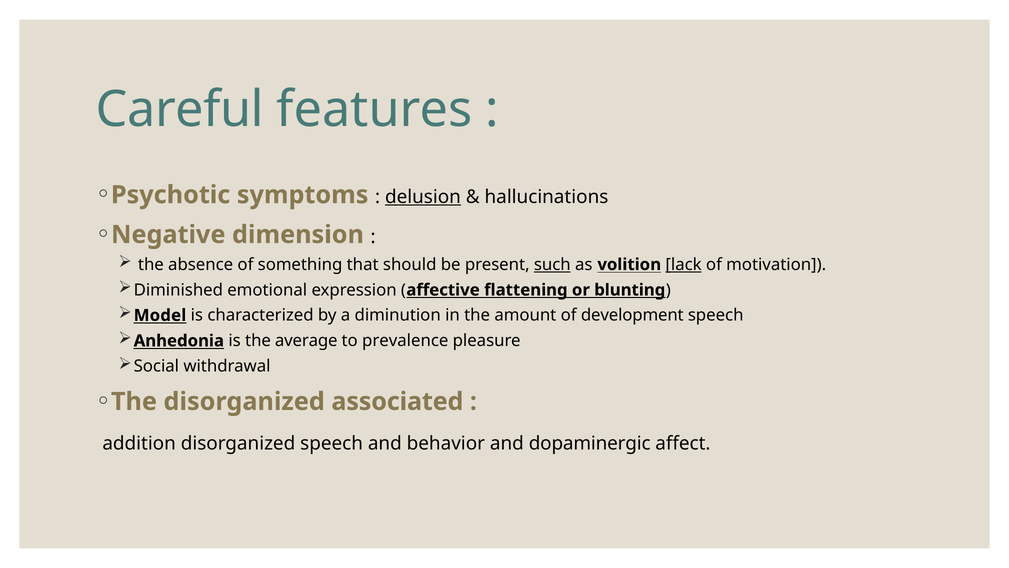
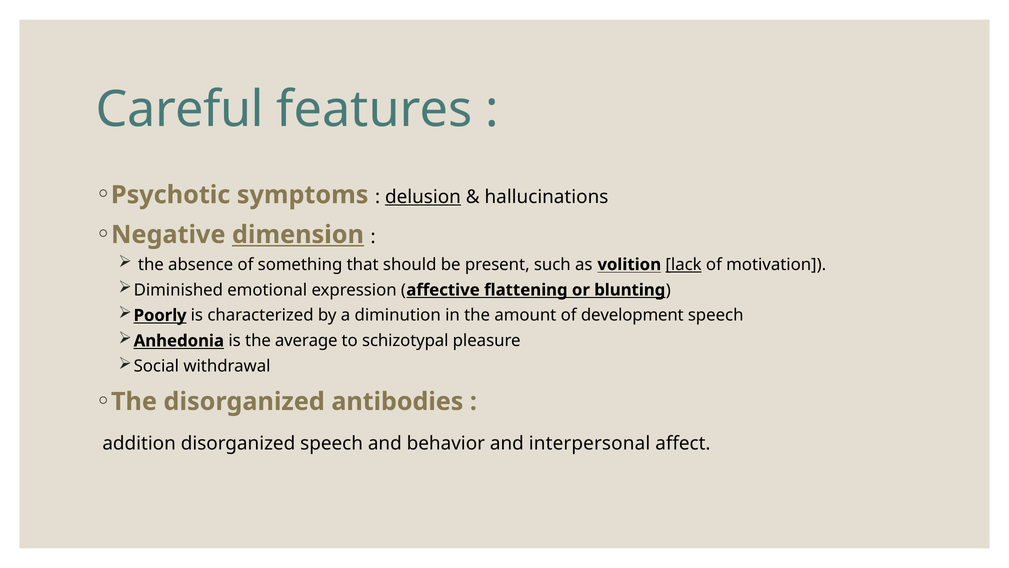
dimension underline: none -> present
such underline: present -> none
Model: Model -> Poorly
prevalence: prevalence -> schizotypal
associated: associated -> antibodies
dopaminergic: dopaminergic -> interpersonal
